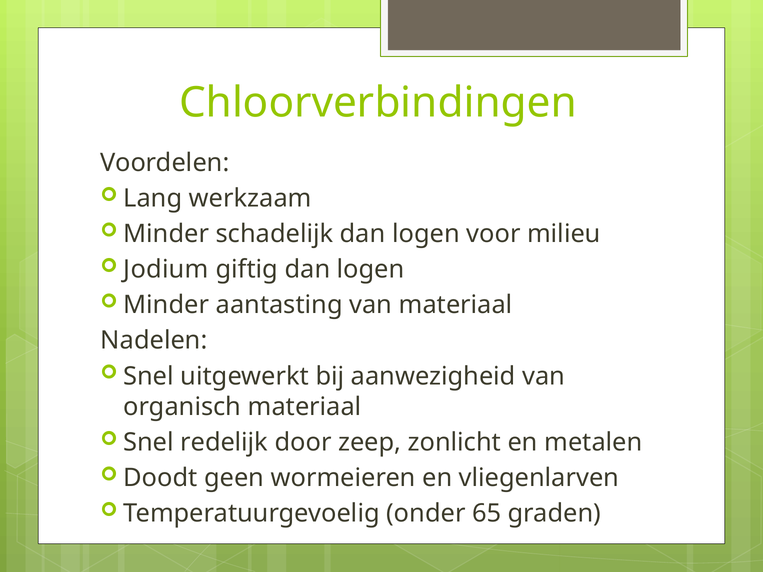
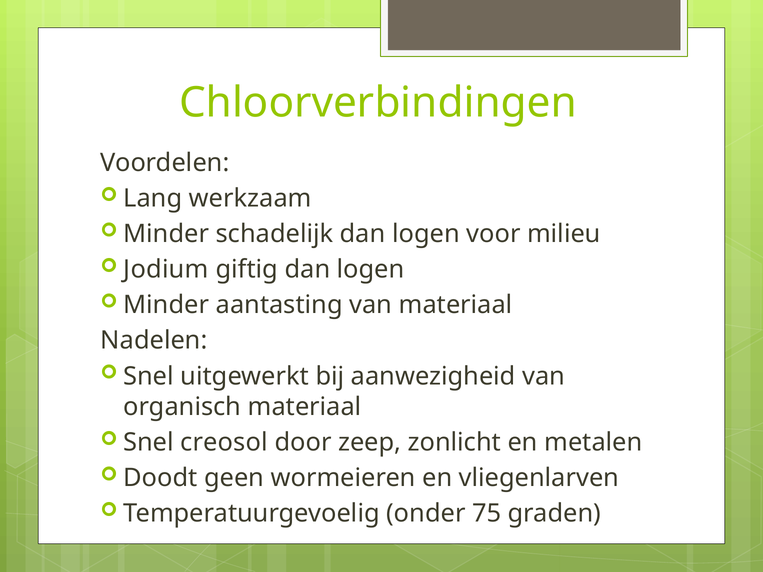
redelijk: redelijk -> creosol
65: 65 -> 75
